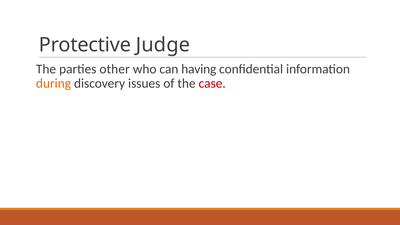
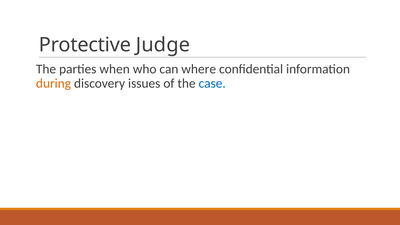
other: other -> when
having: having -> where
case colour: red -> blue
